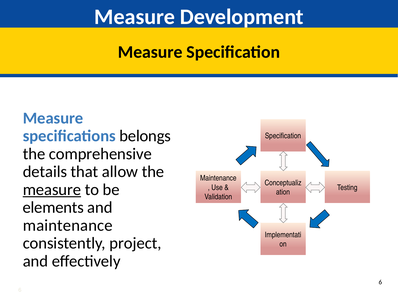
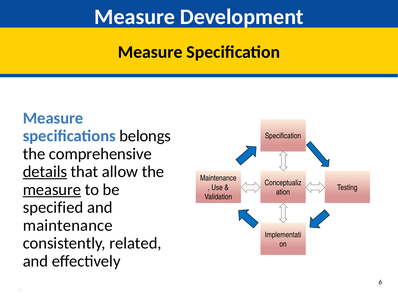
details underline: none -> present
elements: elements -> specified
project: project -> related
